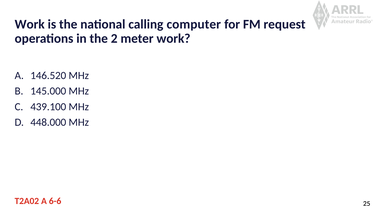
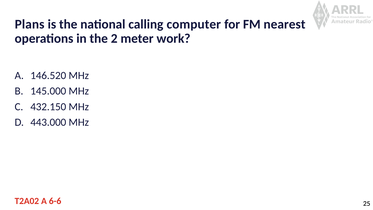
Work at (30, 24): Work -> Plans
request: request -> nearest
439.100: 439.100 -> 432.150
448.000: 448.000 -> 443.000
